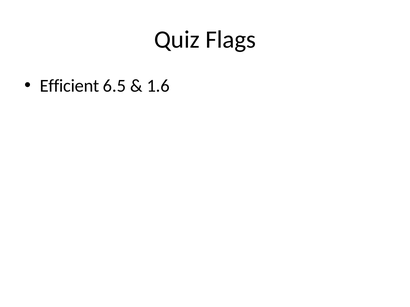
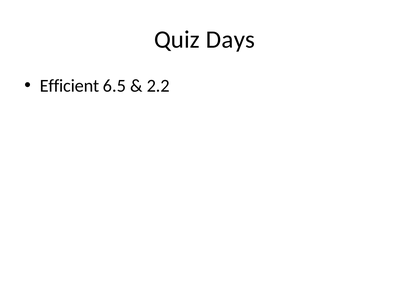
Flags: Flags -> Days
1.6: 1.6 -> 2.2
